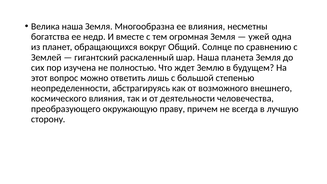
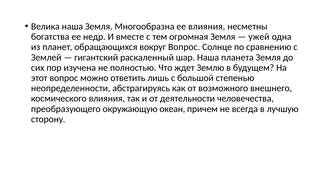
вокруг Общий: Общий -> Вопрос
праву: праву -> океан
